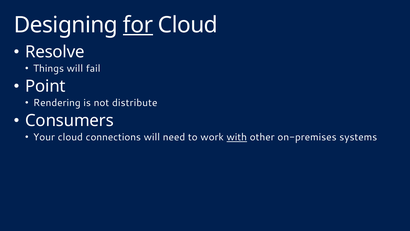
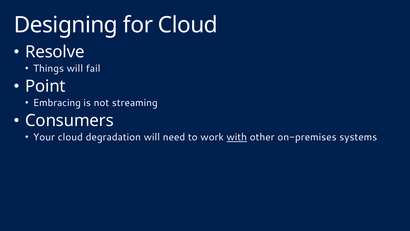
for underline: present -> none
Rendering: Rendering -> Embracing
distribute: distribute -> streaming
connections: connections -> degradation
